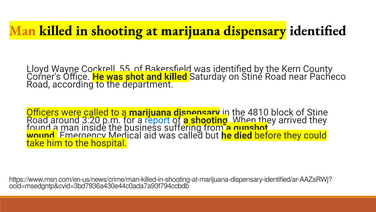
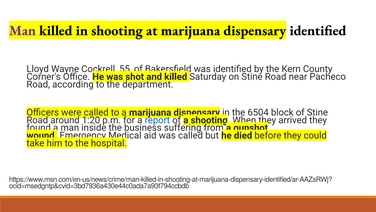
Man at (22, 30) colour: orange -> purple
4810: 4810 -> 6504
3:20: 3:20 -> 1:20
